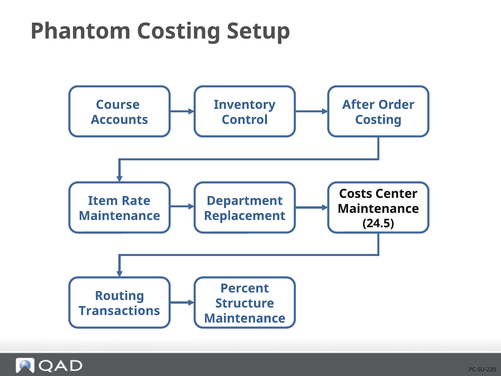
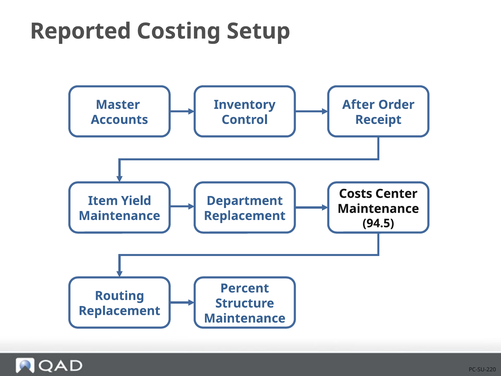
Phantom: Phantom -> Reported
Course: Course -> Master
Costing at (378, 120): Costing -> Receipt
Rate: Rate -> Yield
24.5: 24.5 -> 94.5
Transactions at (119, 311): Transactions -> Replacement
